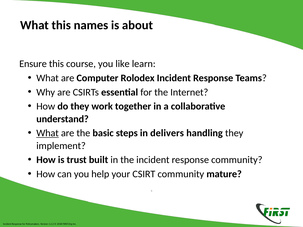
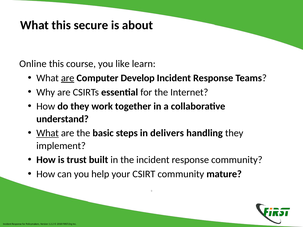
names: names -> secure
Ensure: Ensure -> Online
are at (68, 78) underline: none -> present
Rolodex: Rolodex -> Develop
